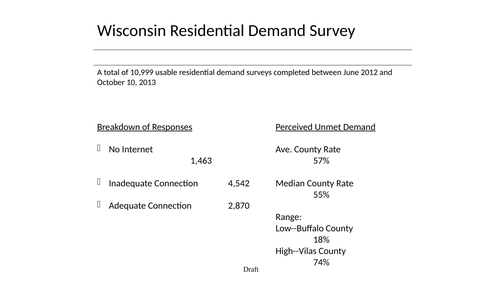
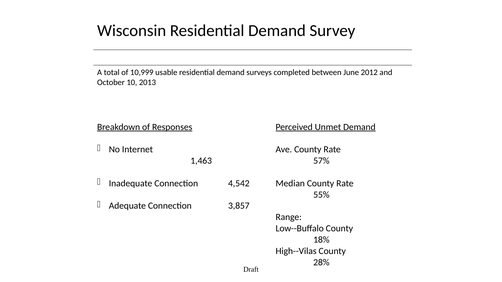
2,870: 2,870 -> 3,857
74%: 74% -> 28%
